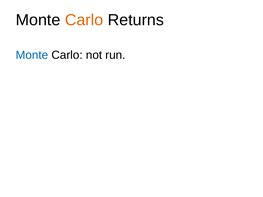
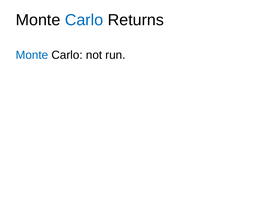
Carlo at (84, 20) colour: orange -> blue
